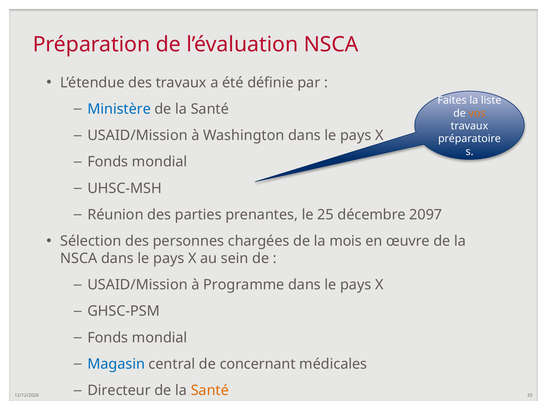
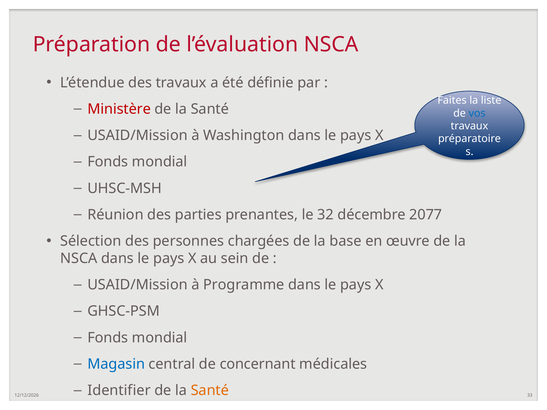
Ministère colour: blue -> red
vos colour: orange -> blue
25: 25 -> 32
2097: 2097 -> 2077
mois: mois -> base
Directeur: Directeur -> Identifier
